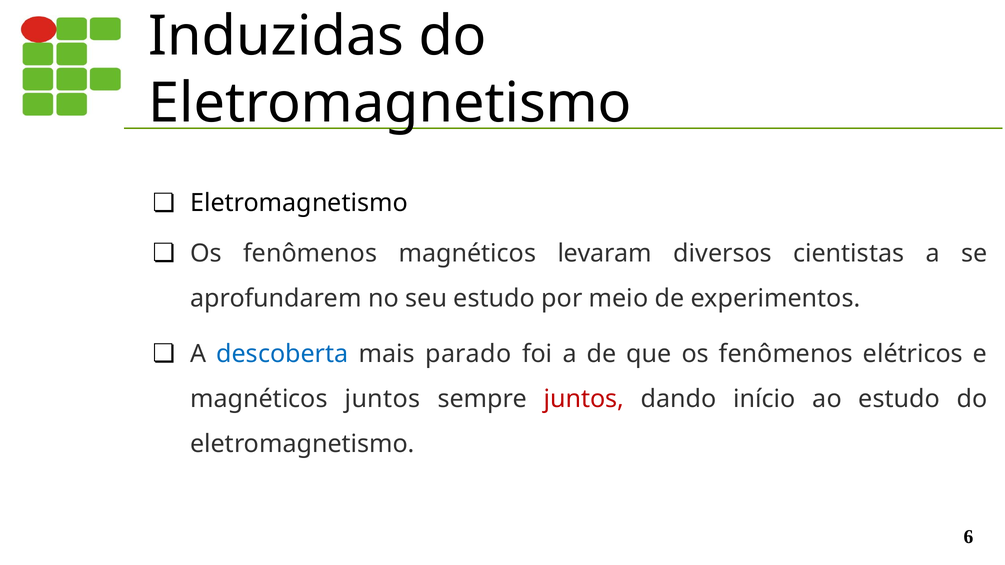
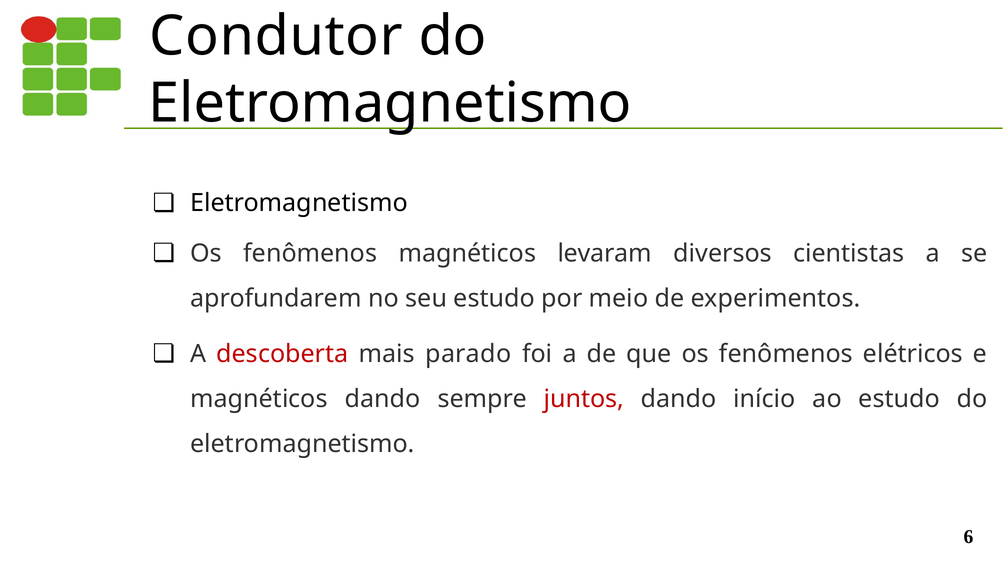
Induzidas: Induzidas -> Condutor
descoberta colour: blue -> red
magnéticos juntos: juntos -> dando
